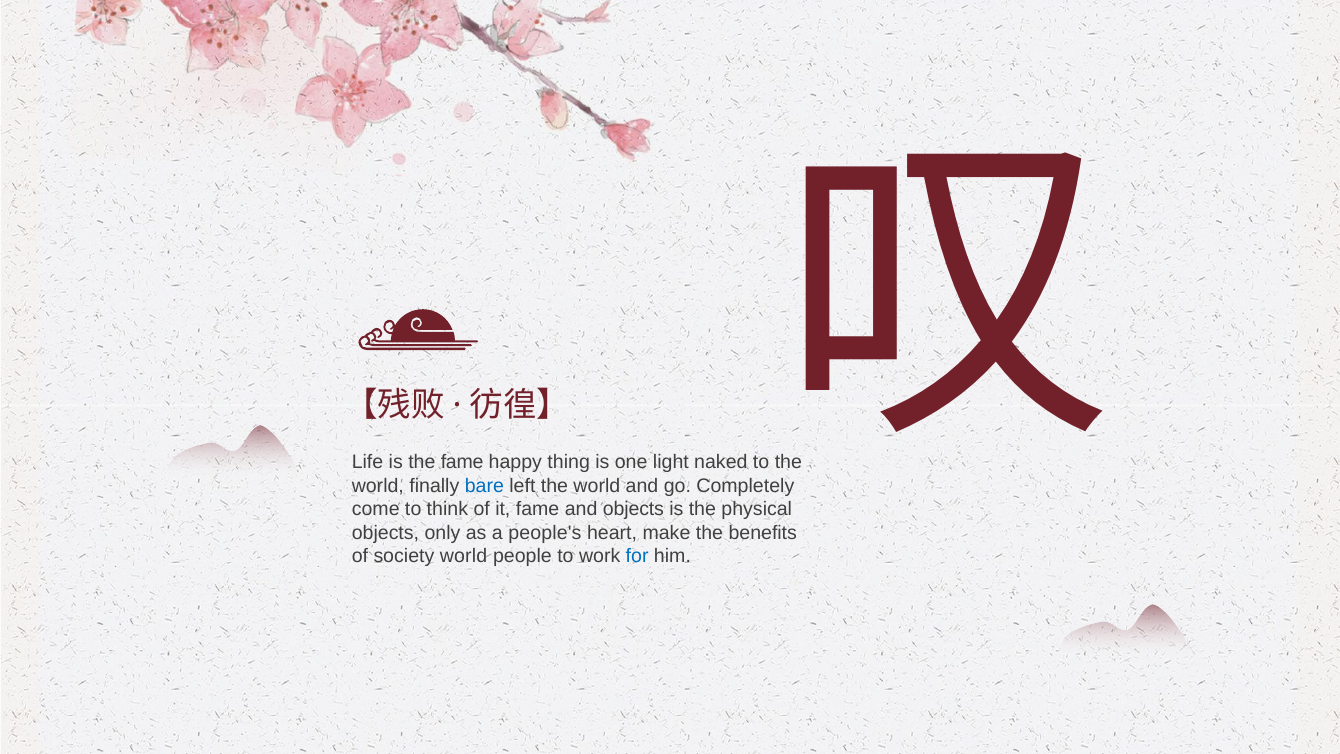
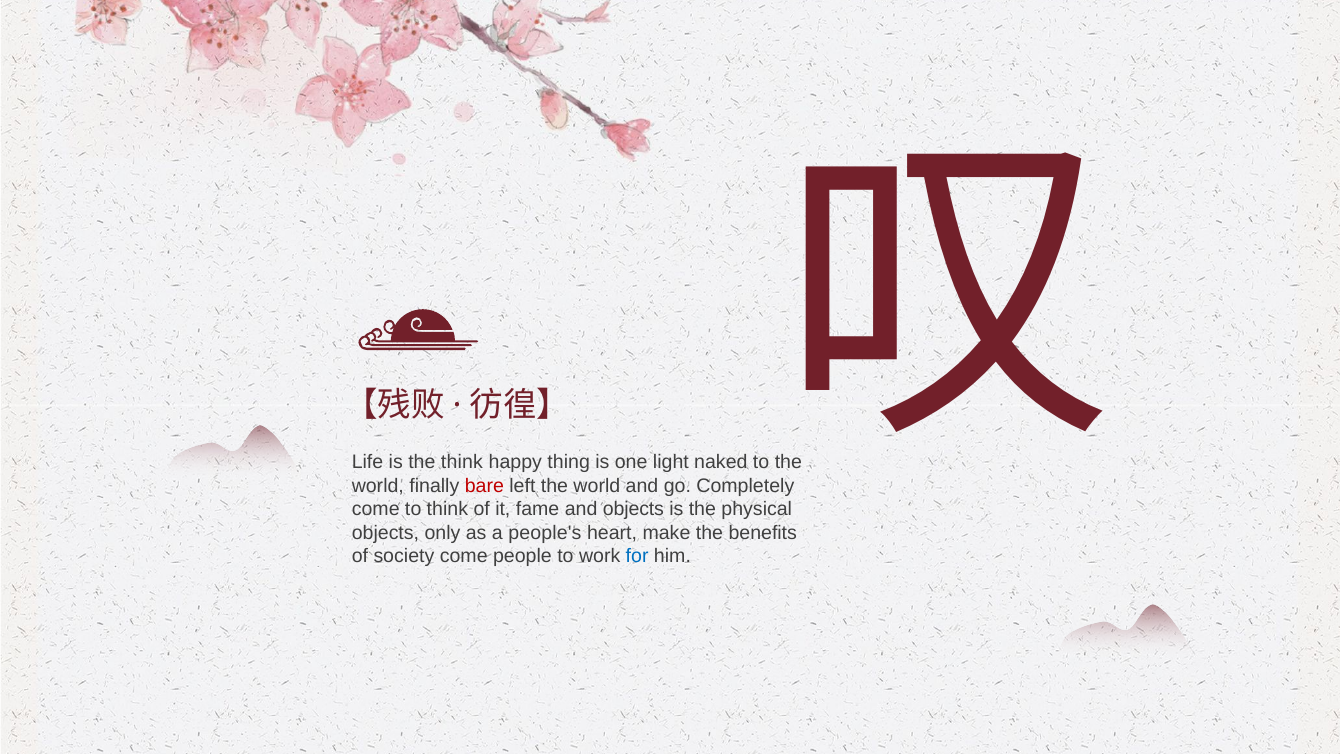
the fame: fame -> think
bare colour: blue -> red
society world: world -> come
